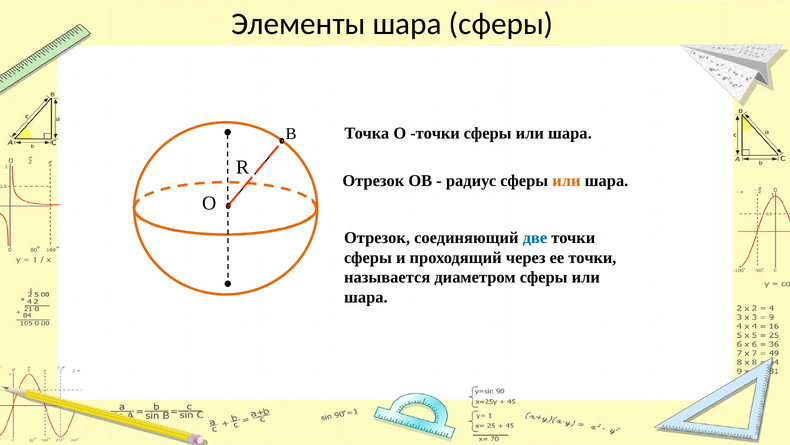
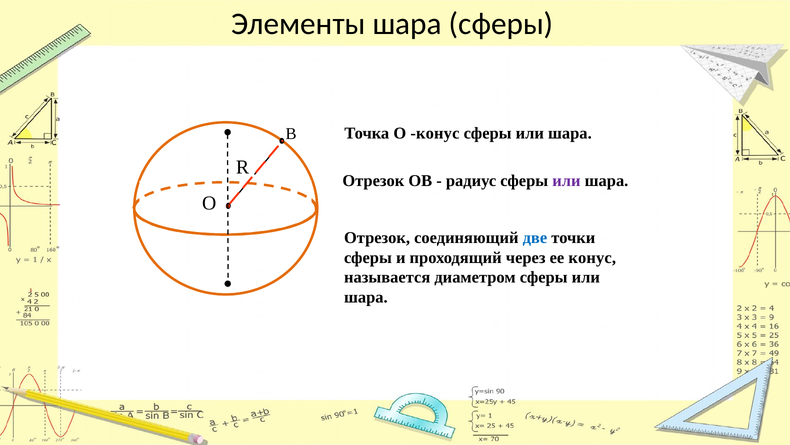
О точки: точки -> конус
или at (566, 180) colour: orange -> purple
ее точки: точки -> конус
